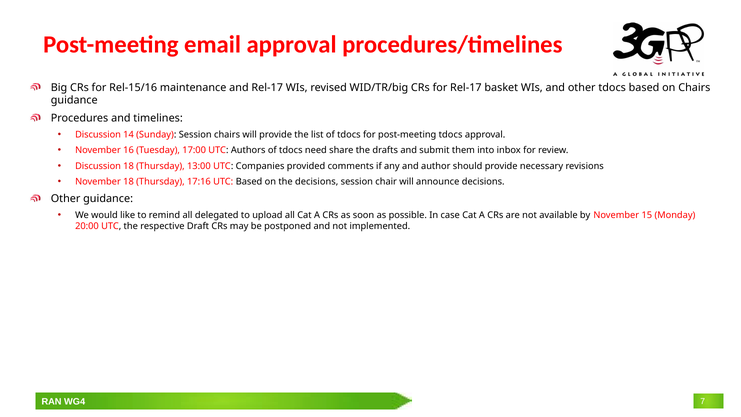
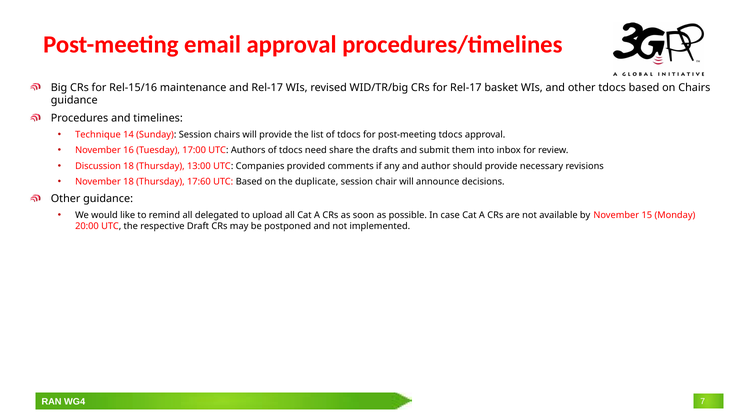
Discussion at (98, 135): Discussion -> Technique
17:16: 17:16 -> 17:60
the decisions: decisions -> duplicate
